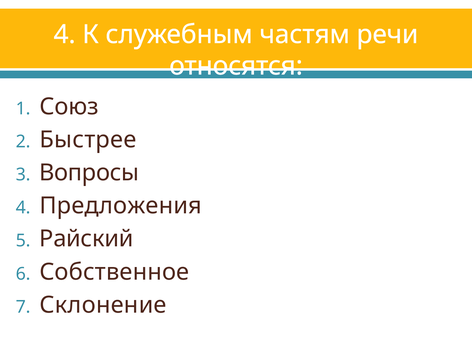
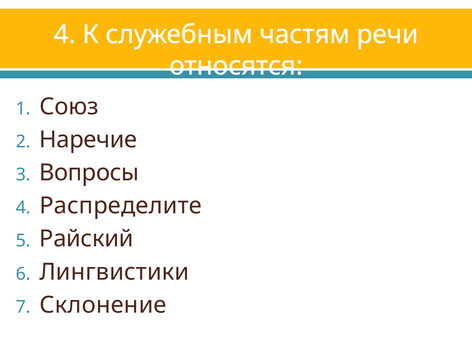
Быстрее: Быстрее -> Наречие
Предложения: Предложения -> Распределите
Собственное: Собственное -> Лингвистики
